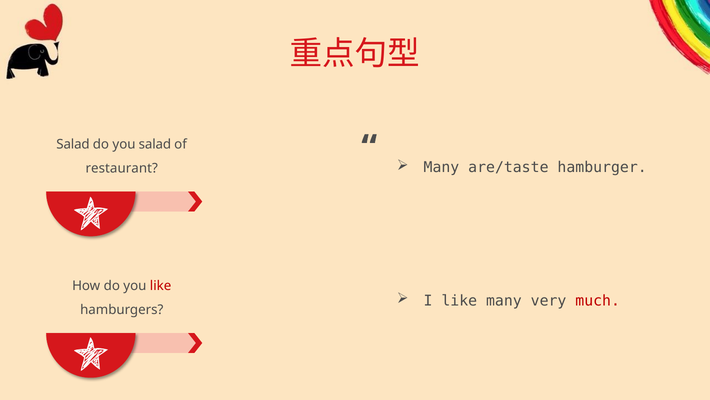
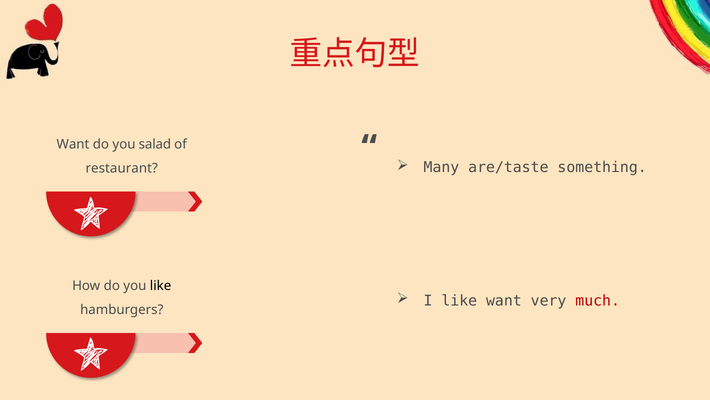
Salad at (73, 144): Salad -> Want
hamburger: hamburger -> something
like at (161, 285) colour: red -> black
like many: many -> want
